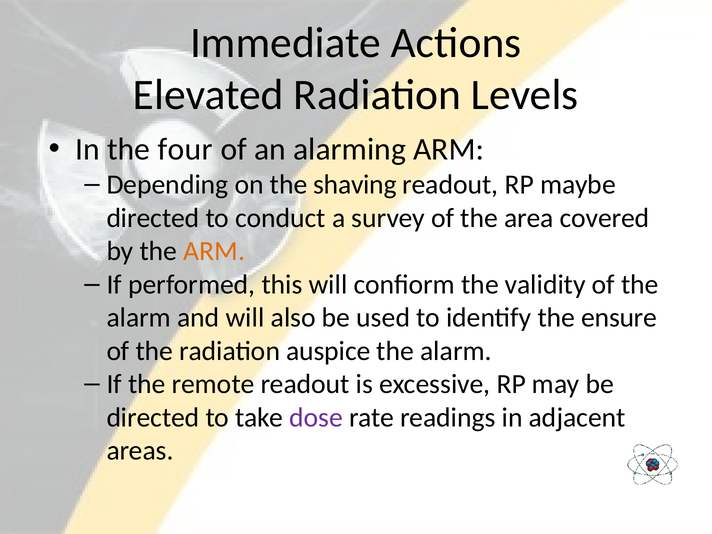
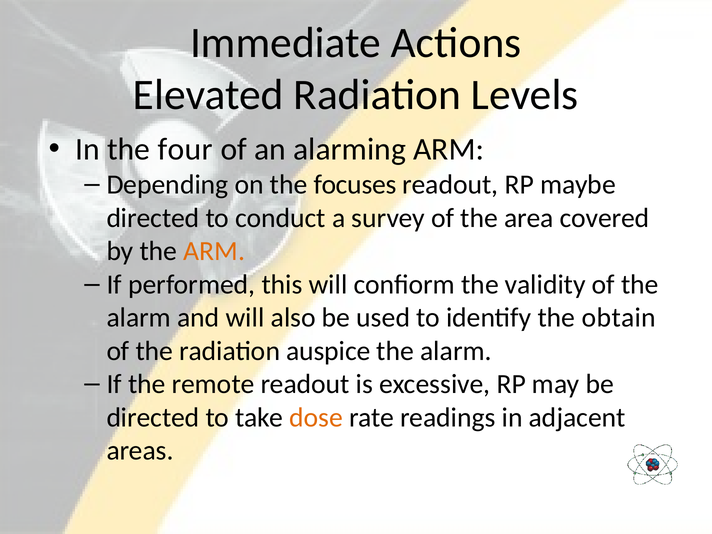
shaving: shaving -> focuses
ensure: ensure -> obtain
dose colour: purple -> orange
